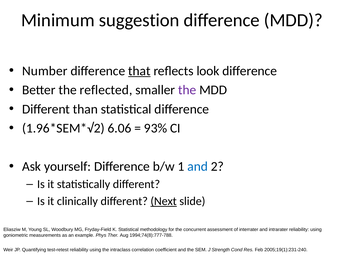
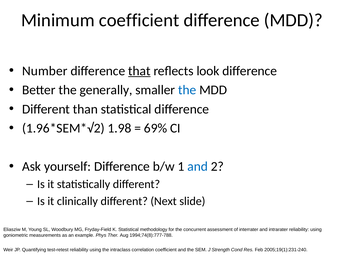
Minimum suggestion: suggestion -> coefficient
reflected: reflected -> generally
the at (187, 90) colour: purple -> blue
6.06: 6.06 -> 1.98
93%: 93% -> 69%
Next underline: present -> none
